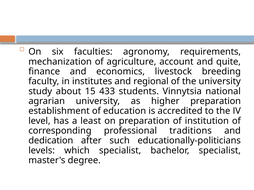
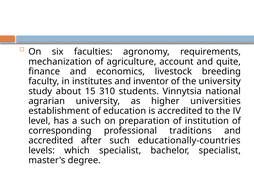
regional: regional -> inventor
433: 433 -> 310
higher preparation: preparation -> universities
a least: least -> such
dedication at (51, 141): dedication -> accredited
educationally-politicians: educationally-politicians -> educationally-countries
